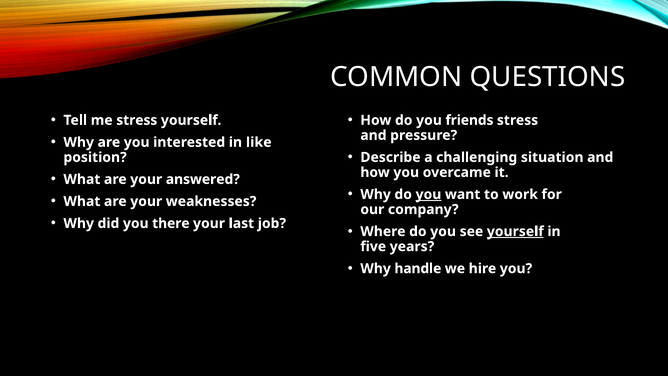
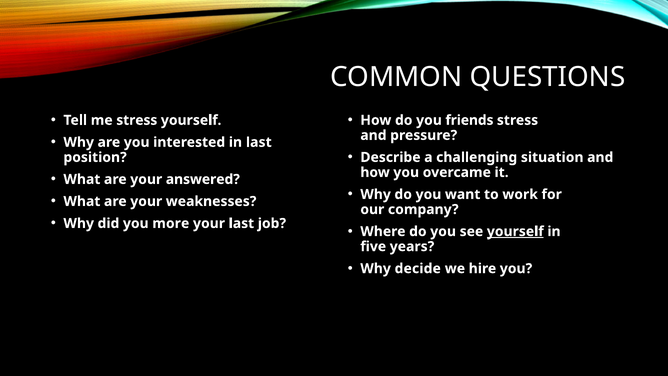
in like: like -> last
you at (428, 194) underline: present -> none
there: there -> more
handle: handle -> decide
